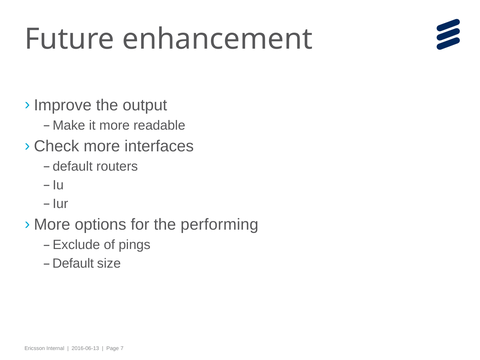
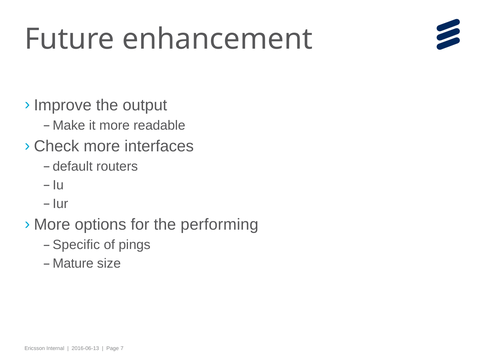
Exclude: Exclude -> Specific
Default at (73, 263): Default -> Mature
